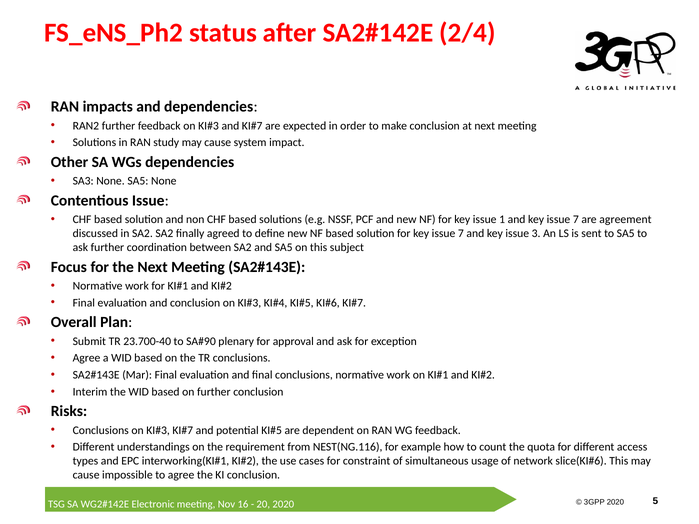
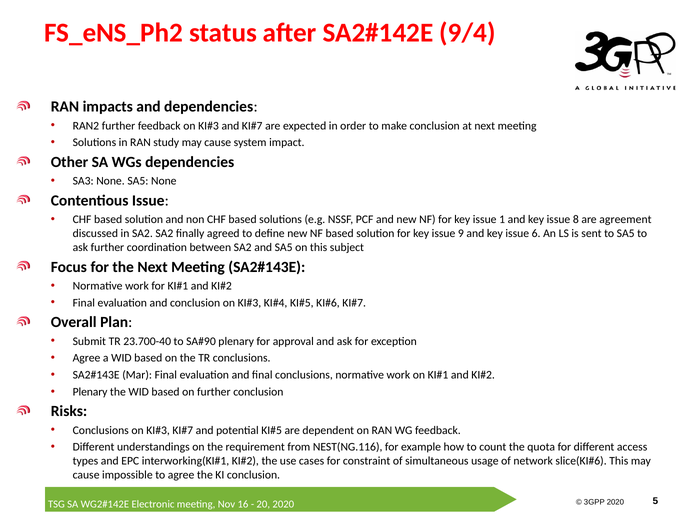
2/4: 2/4 -> 9/4
and key issue 7: 7 -> 8
for key issue 7: 7 -> 9
3: 3 -> 6
Interim at (90, 392): Interim -> Plenary
